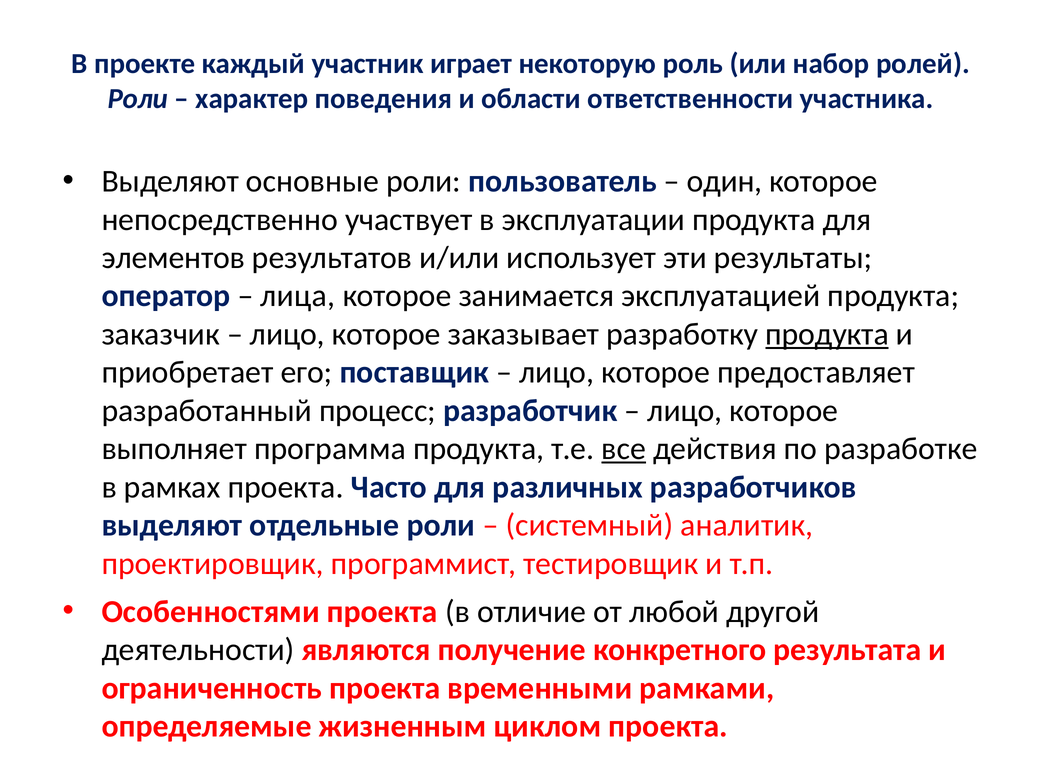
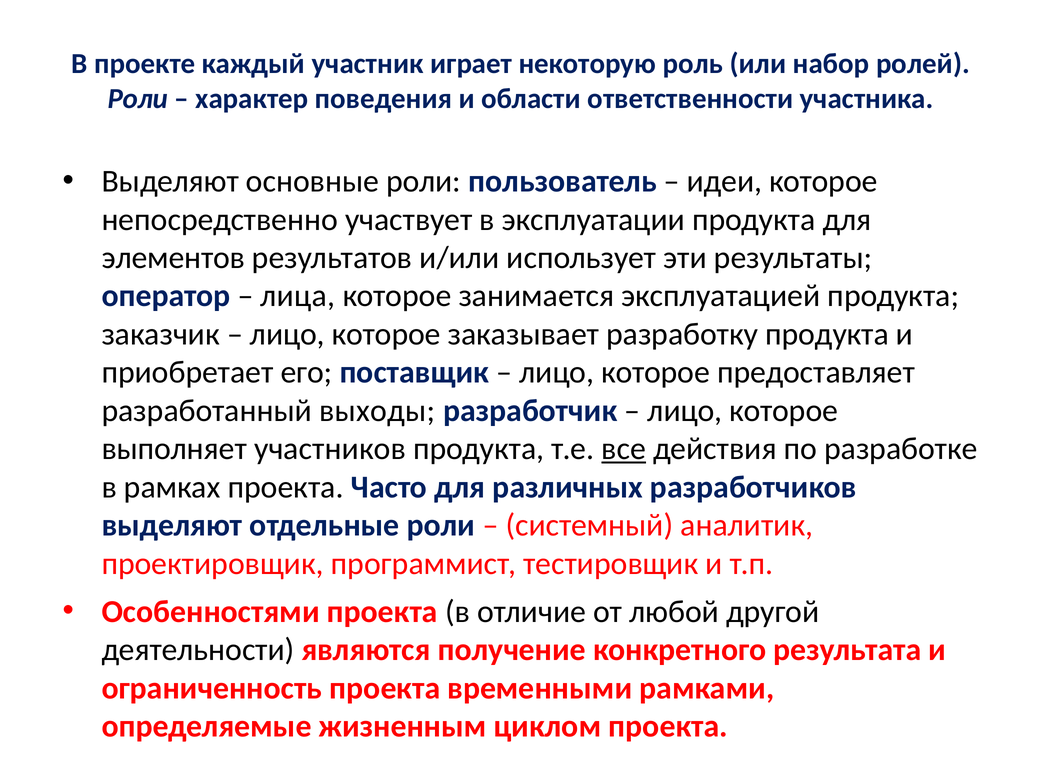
один: один -> идеи
продукта at (827, 334) underline: present -> none
процесс: процесс -> выходы
программа: программа -> участников
